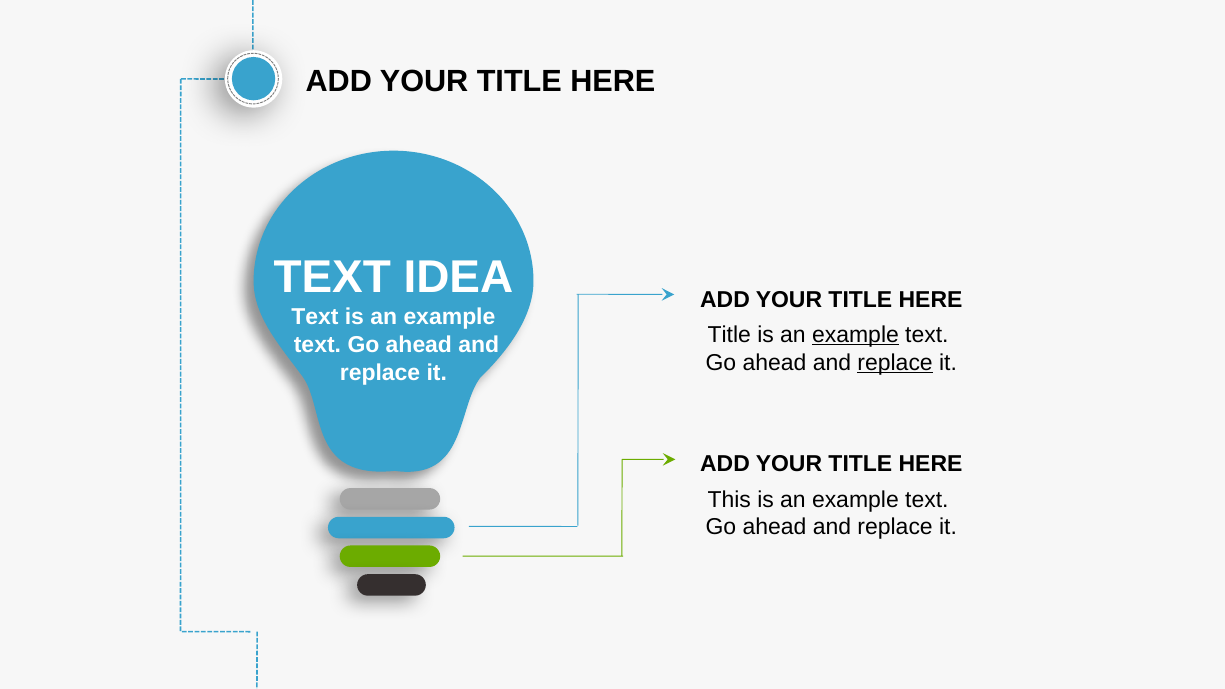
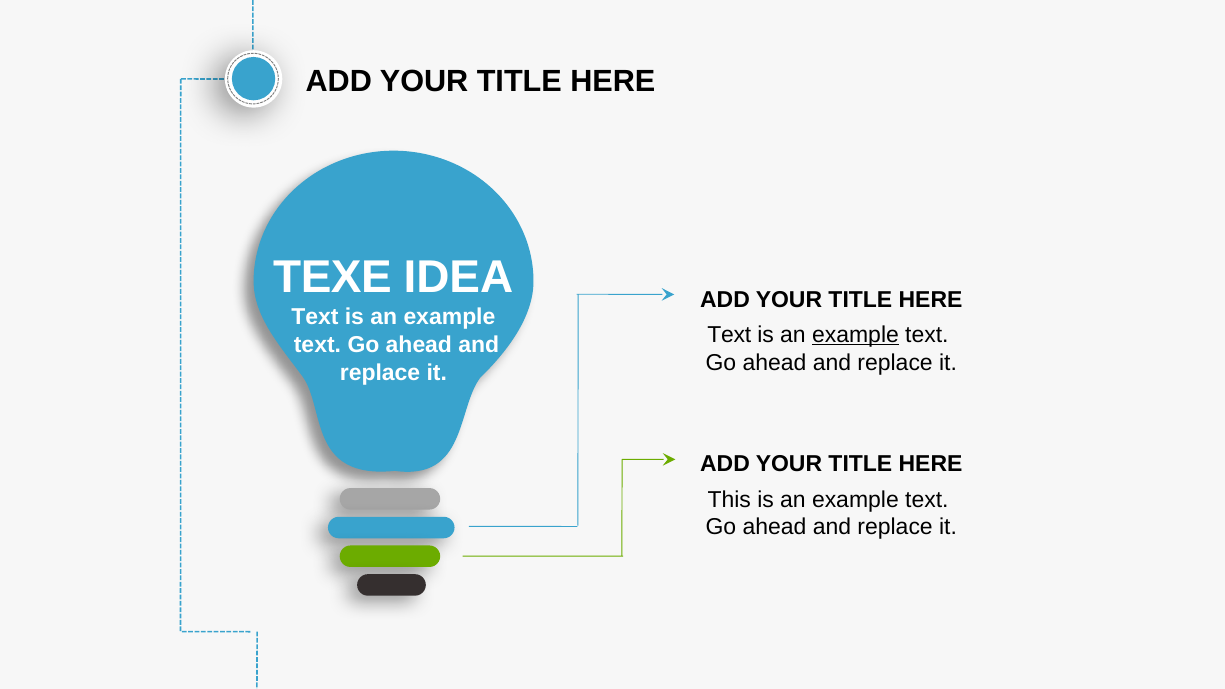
TEXT at (332, 278): TEXT -> TEXE
Title at (729, 335): Title -> Text
replace at (895, 362) underline: present -> none
